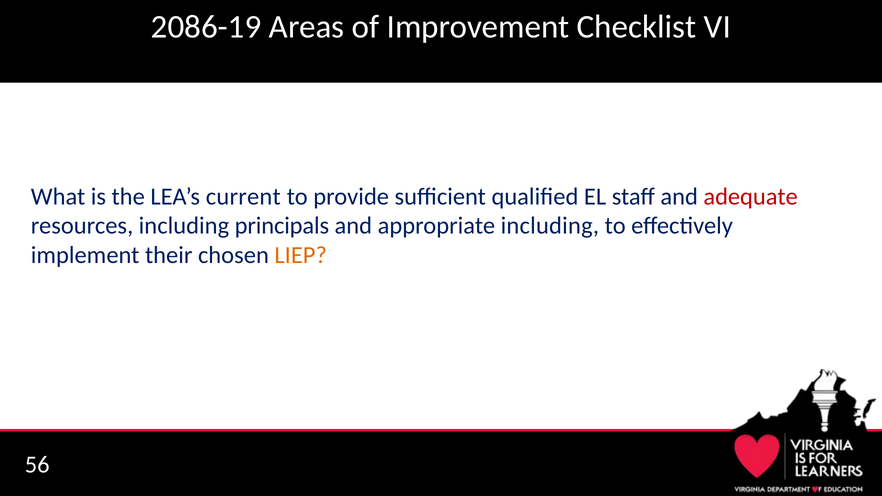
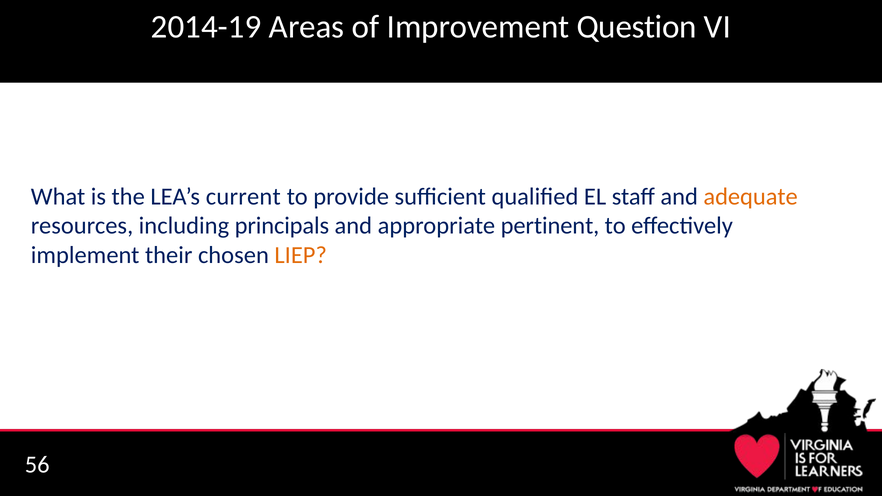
2086-19: 2086-19 -> 2014-19
Checklist: Checklist -> Question
adequate colour: red -> orange
appropriate including: including -> pertinent
